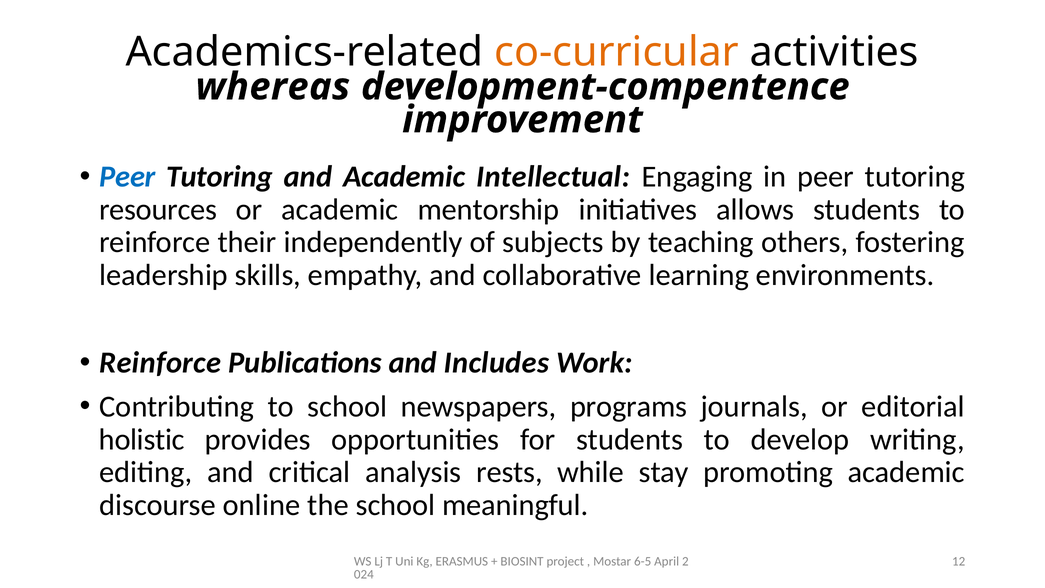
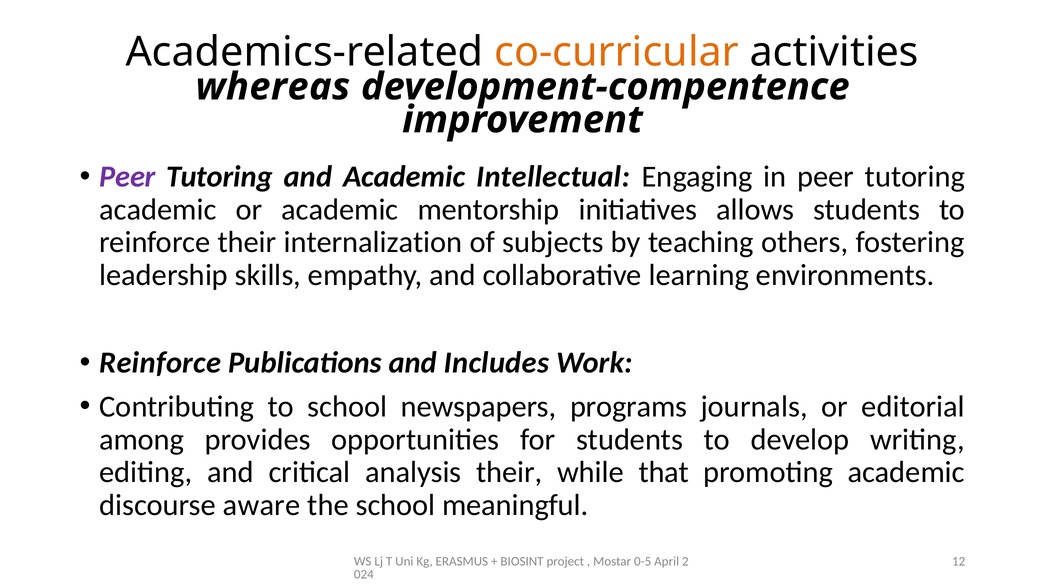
Peer at (127, 177) colour: blue -> purple
resources at (158, 209): resources -> academic
independently: independently -> internalization
holistic: holistic -> among
analysis rests: rests -> their
stay: stay -> that
online: online -> aware
6-5: 6-5 -> 0-5
